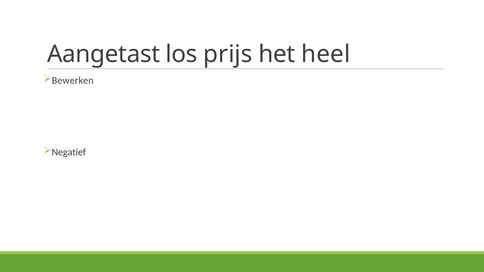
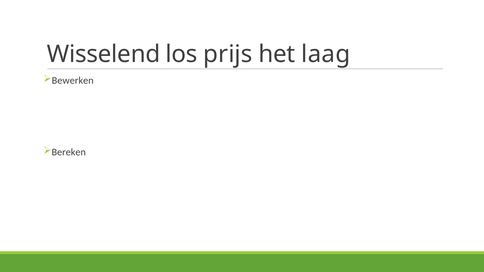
Aangetast: Aangetast -> Wisselend
heel: heel -> laag
Negatief: Negatief -> Bereken
